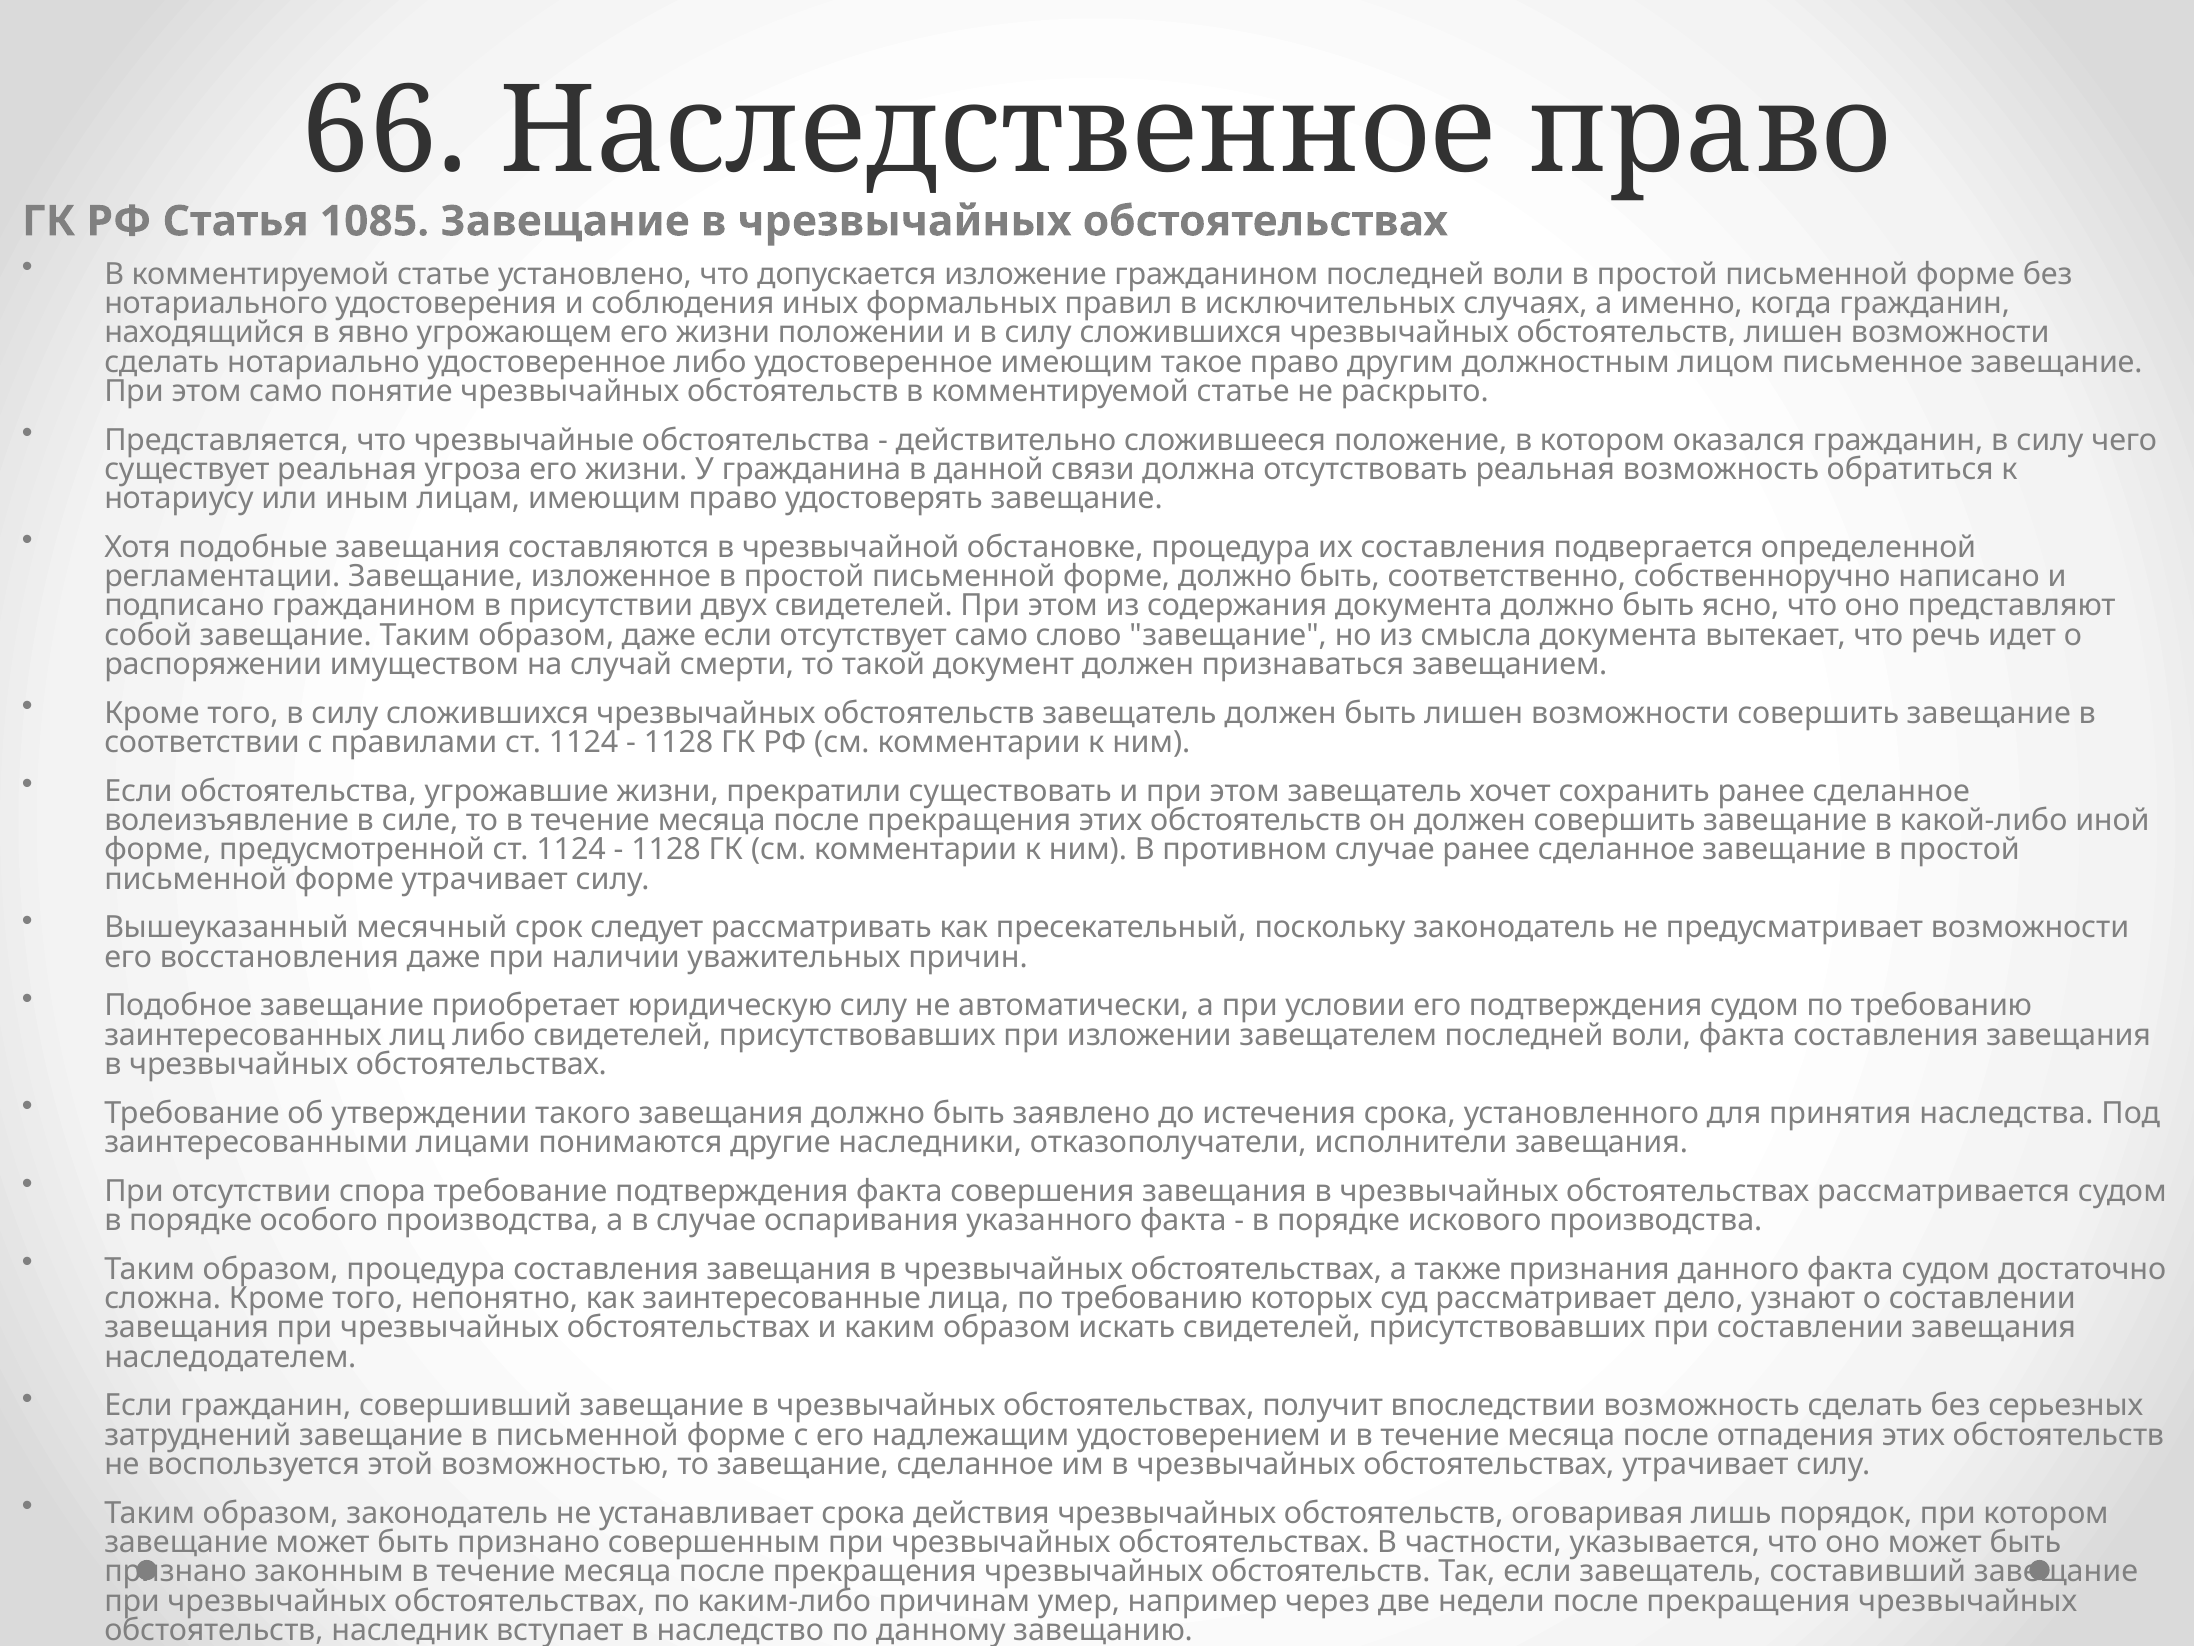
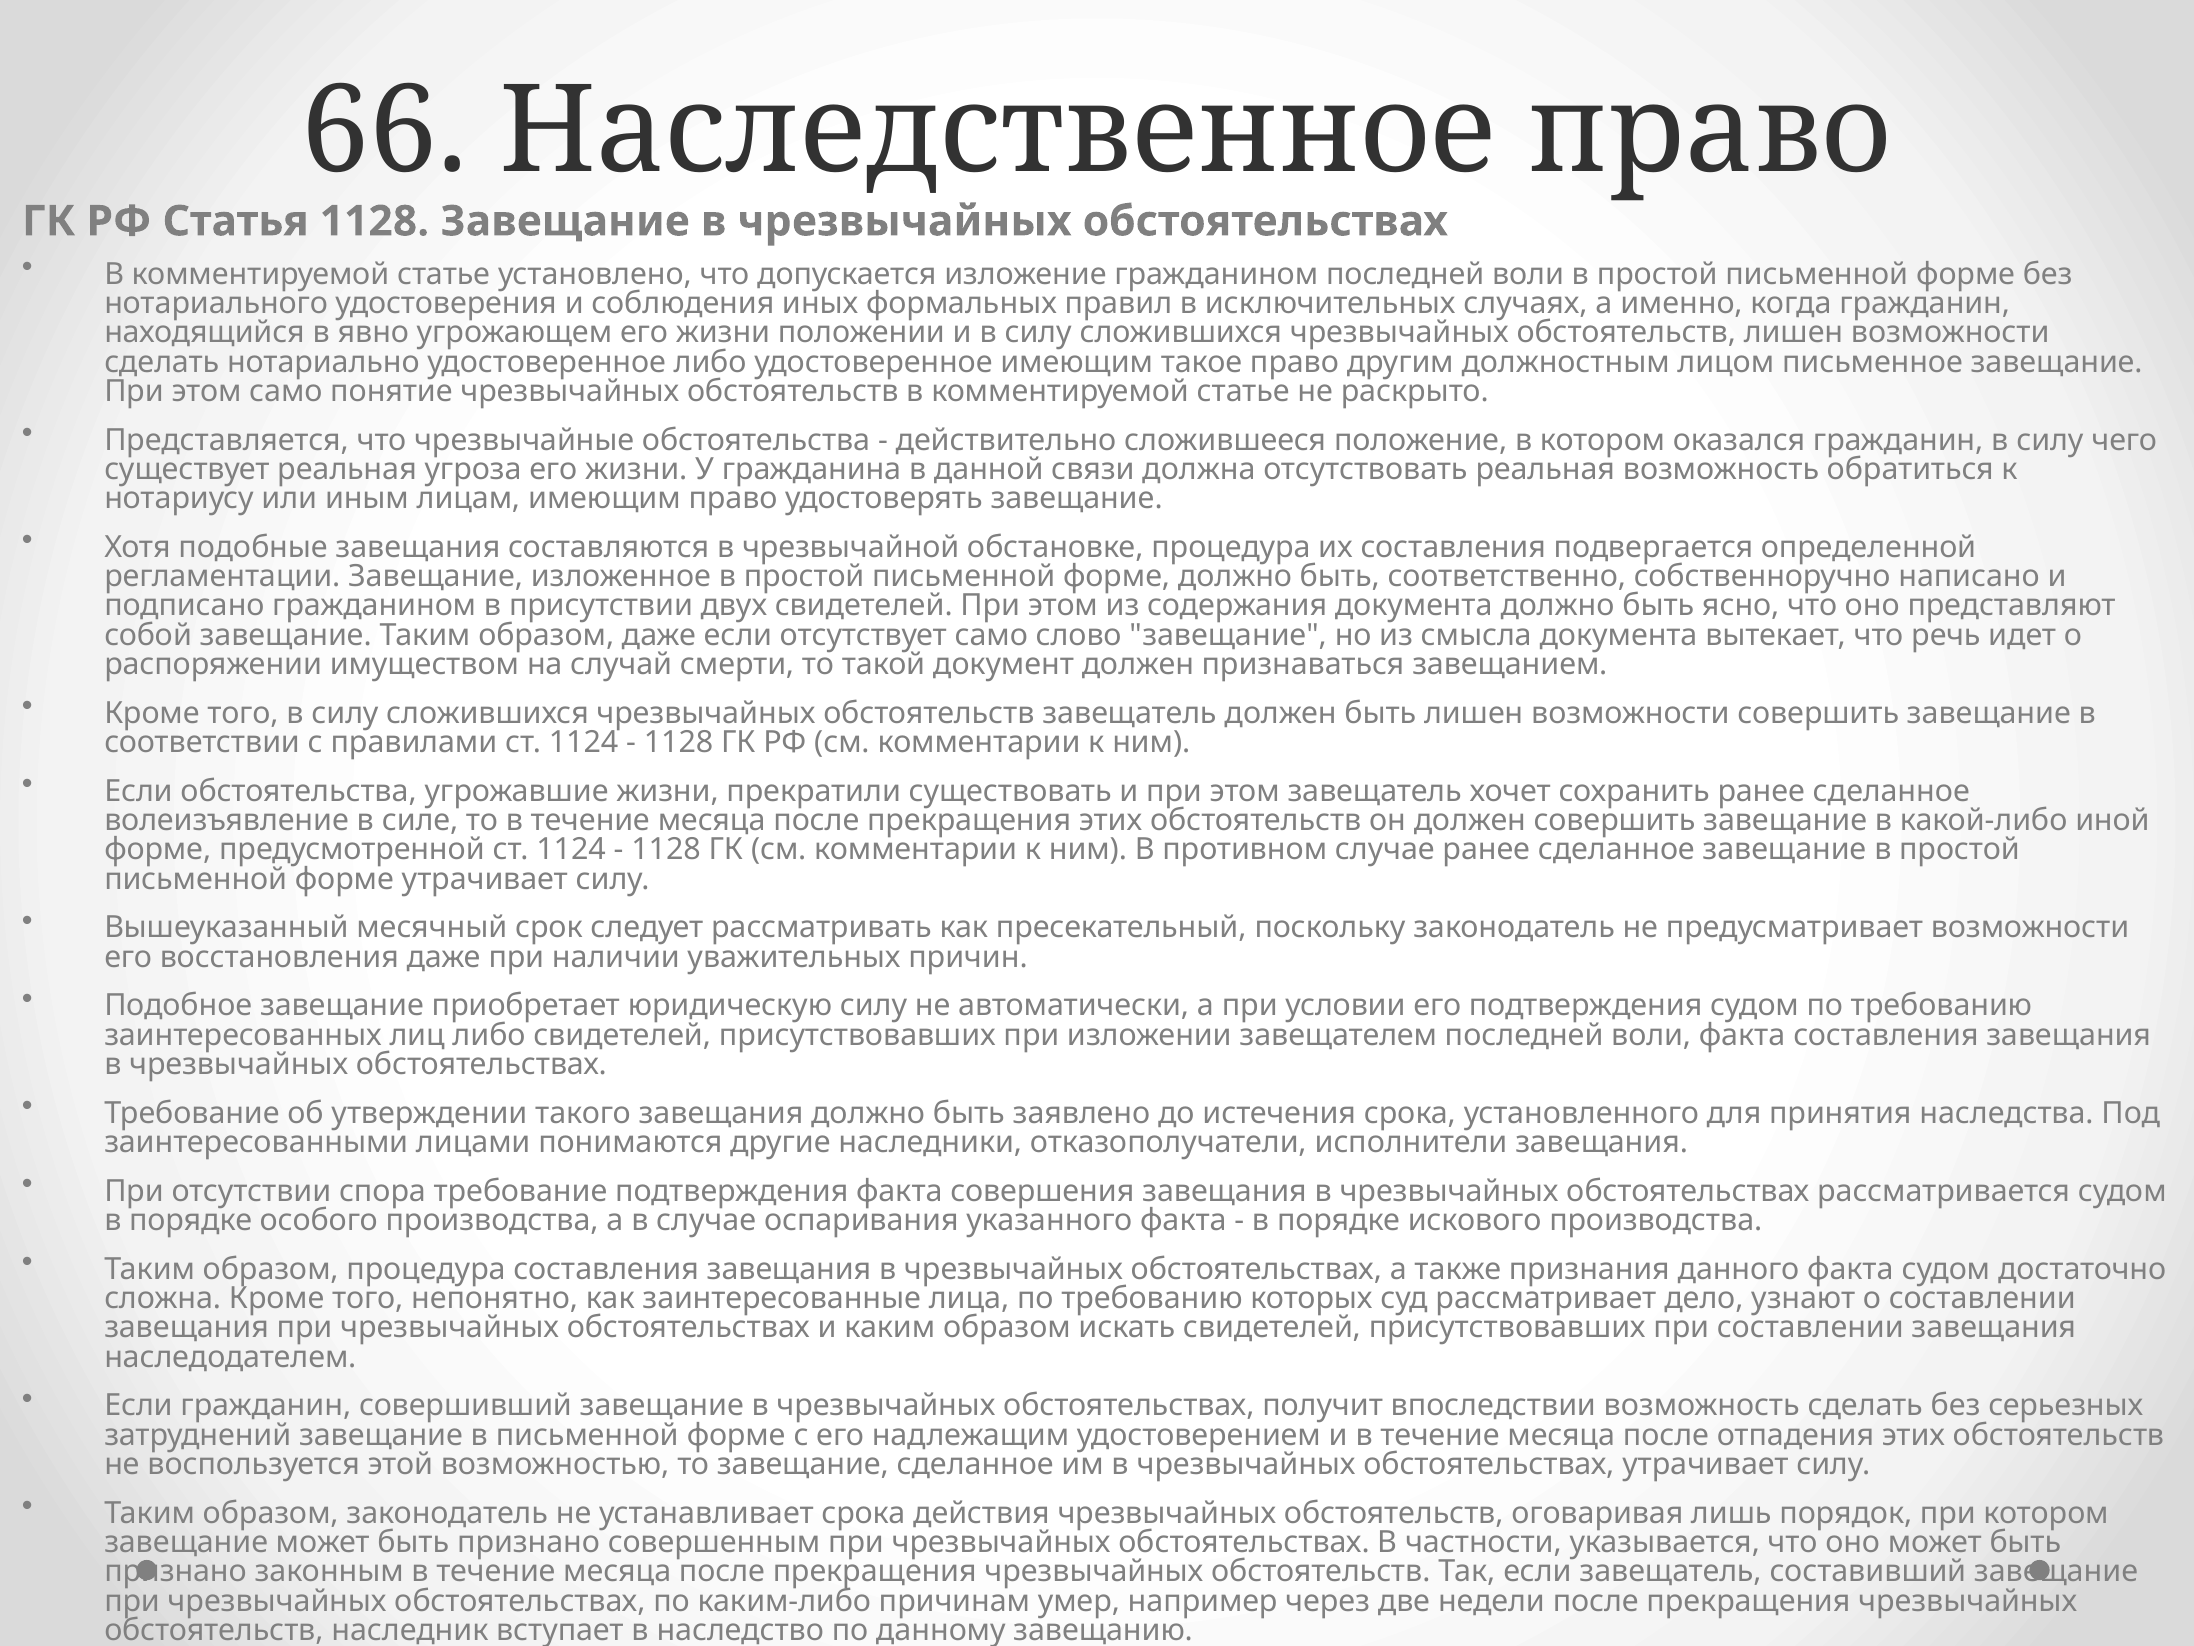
Статья 1085: 1085 -> 1128
